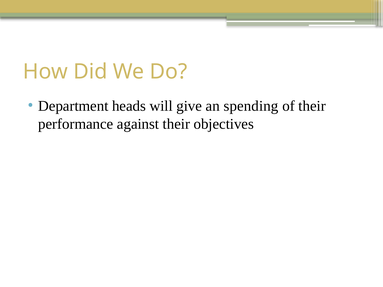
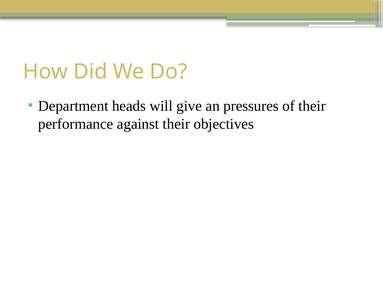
spending: spending -> pressures
